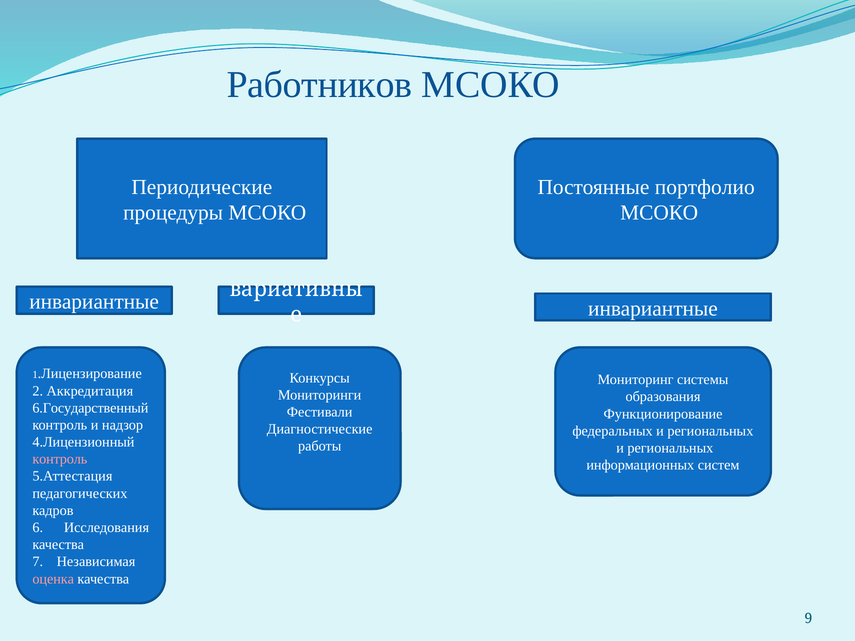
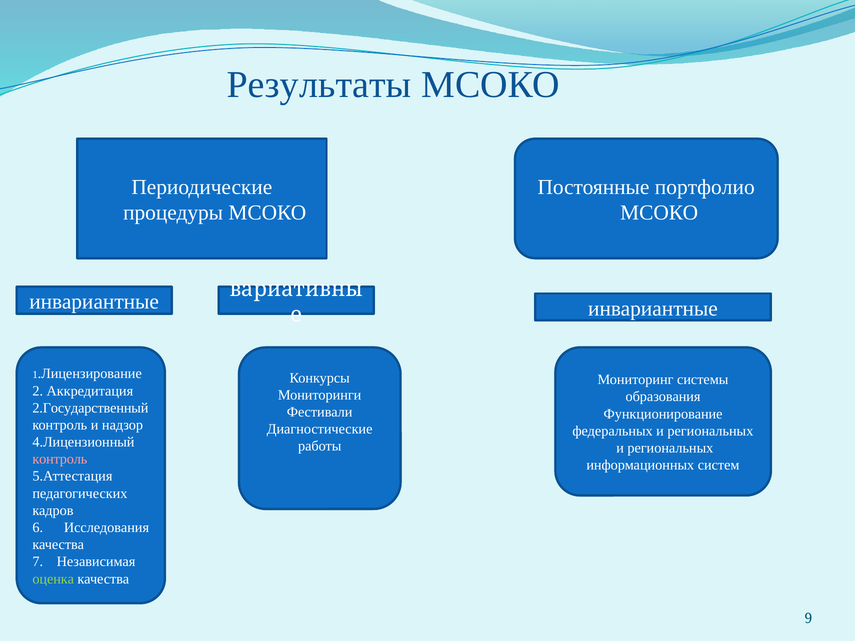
Работников: Работников -> Результаты
6.Государственный: 6.Государственный -> 2.Государственный
оценка colour: pink -> light green
